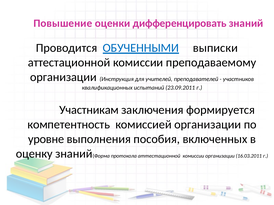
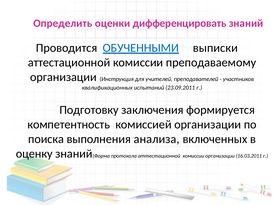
Повышение: Повышение -> Определить
Участникам: Участникам -> Подготовку
уровне: уровне -> поиска
пособия: пособия -> анализа
